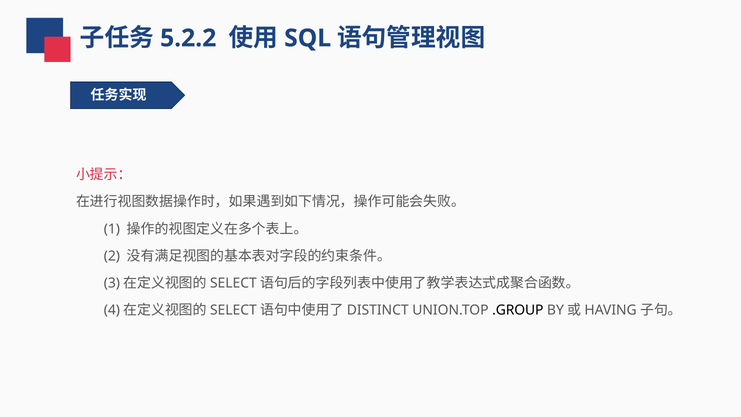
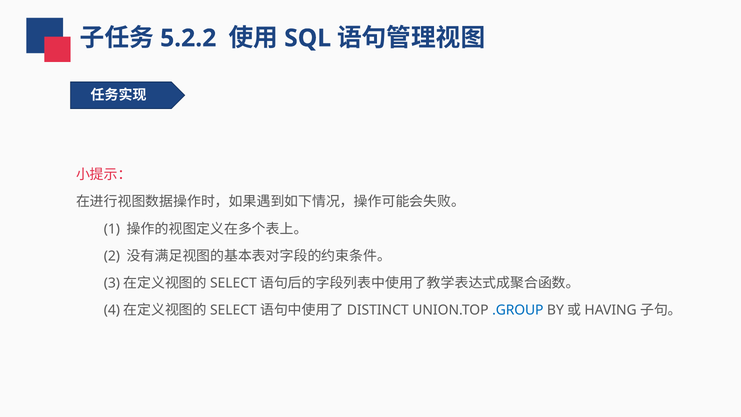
.GROUP colour: black -> blue
